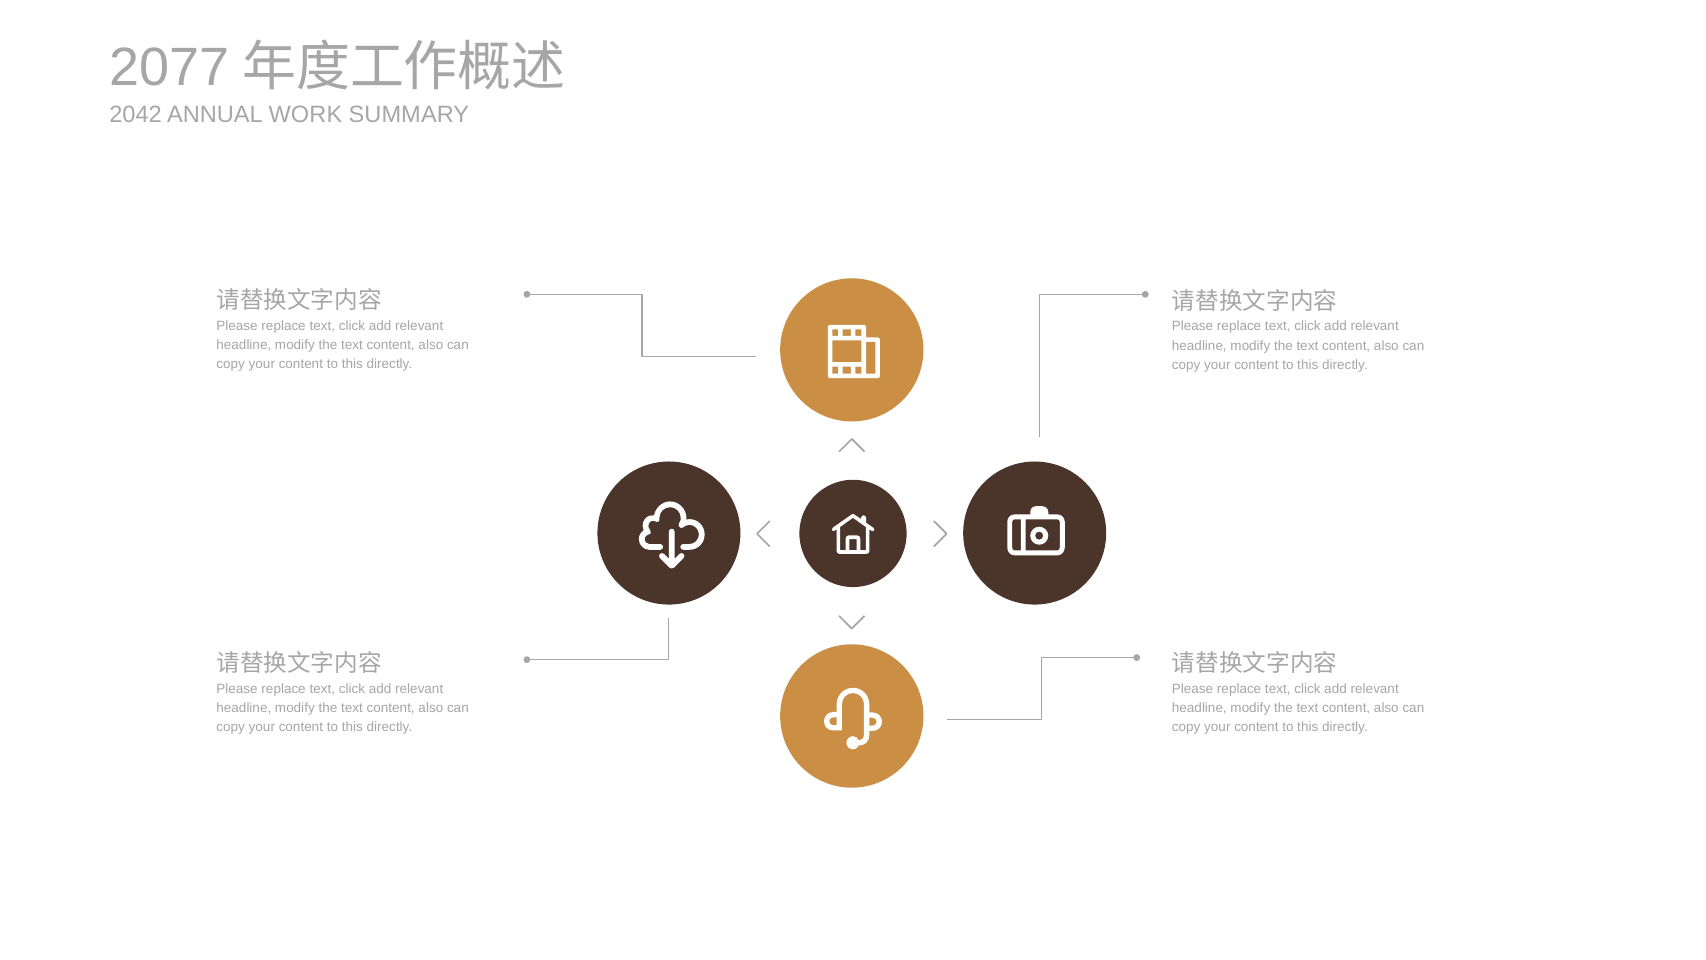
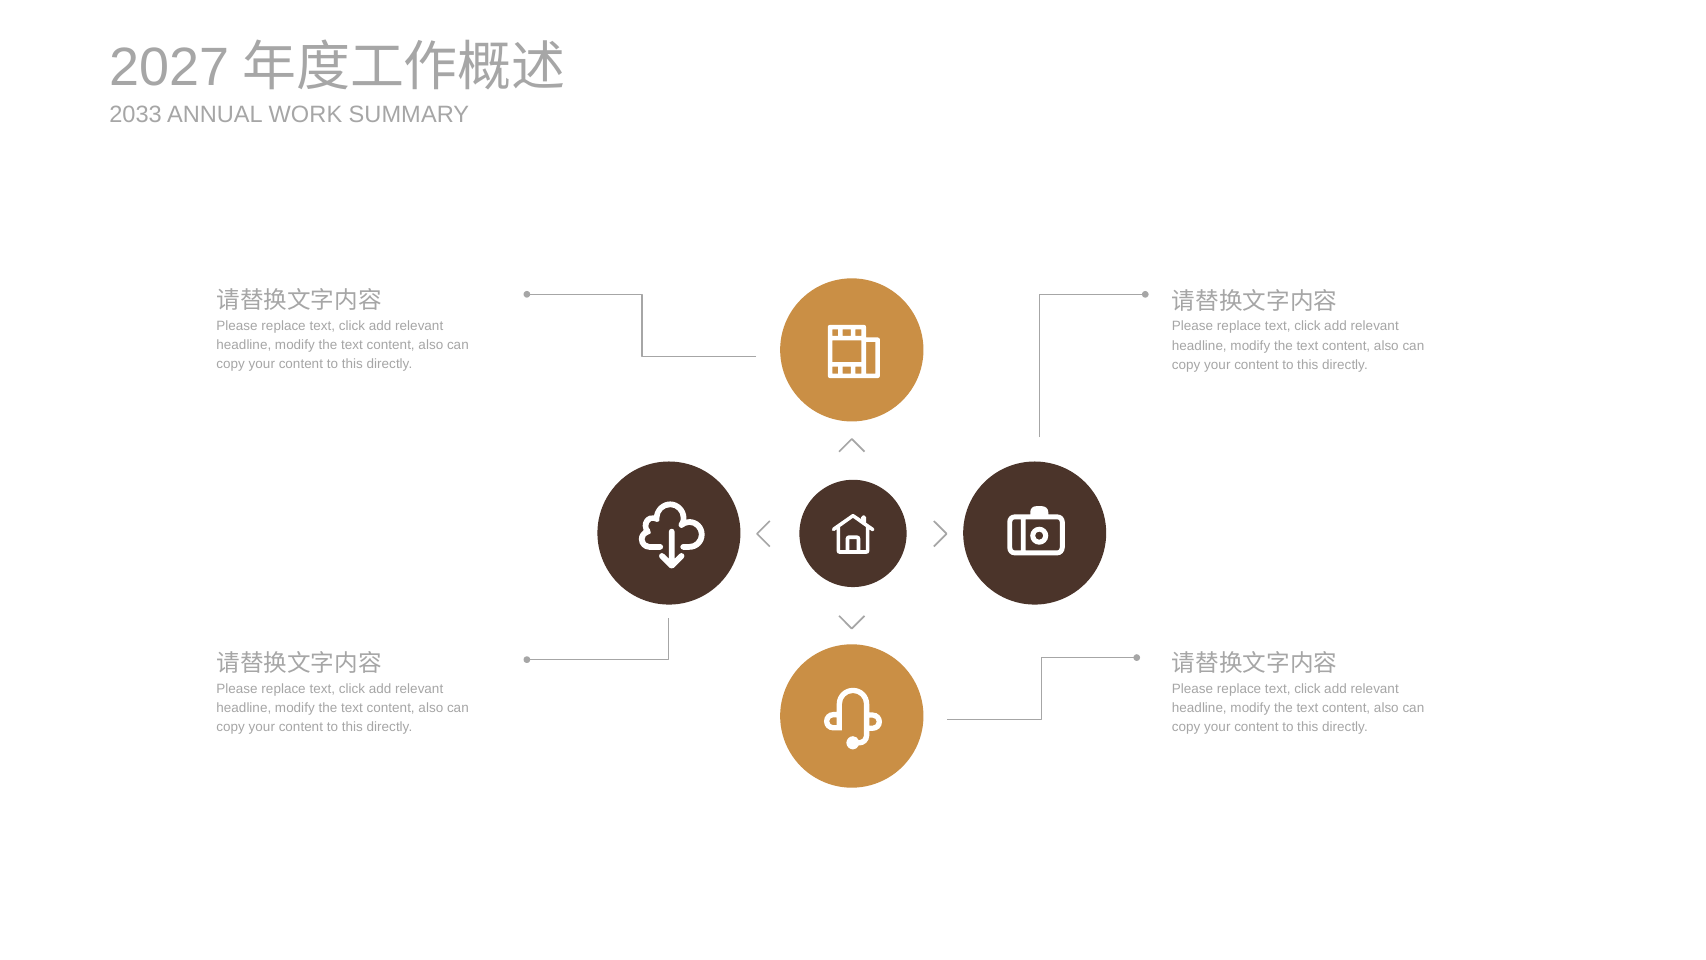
2077: 2077 -> 2027
2042: 2042 -> 2033
